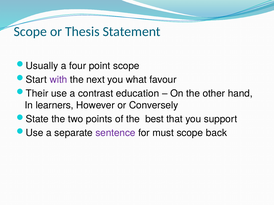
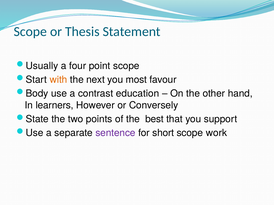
with colour: purple -> orange
what: what -> most
Their: Their -> Body
must: must -> short
back: back -> work
